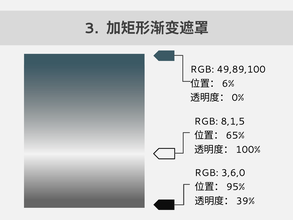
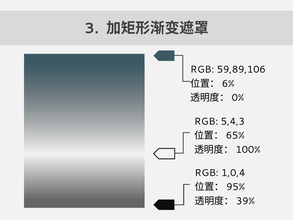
49,89,100: 49,89,100 -> 59,89,106
8,1,5: 8,1,5 -> 5,4,3
3,6,0: 3,6,0 -> 1,0,4
